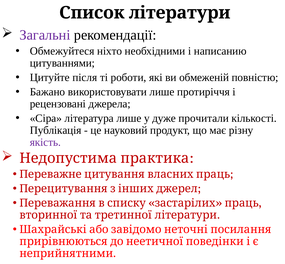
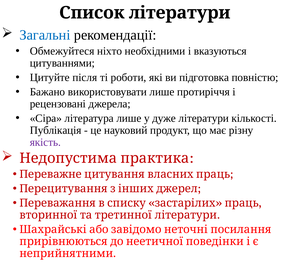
Загальні colour: purple -> blue
написанию: написанию -> вказуються
обмеженій: обмеженій -> підготовка
дуже прочитали: прочитали -> літератури
